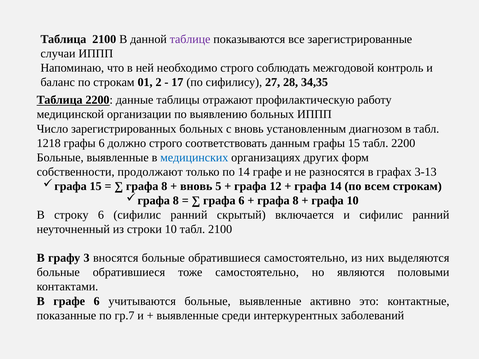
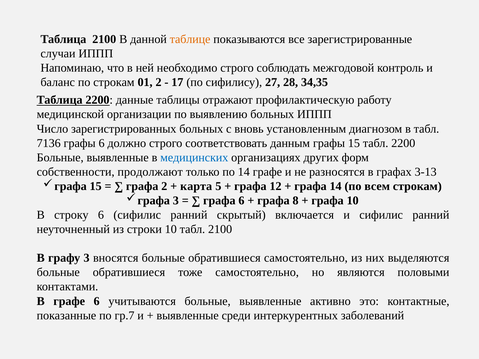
таблице colour: purple -> orange
1218: 1218 -> 7136
8 at (164, 186): 8 -> 2
вновь at (196, 186): вновь -> карта
8 at (176, 201): 8 -> 3
